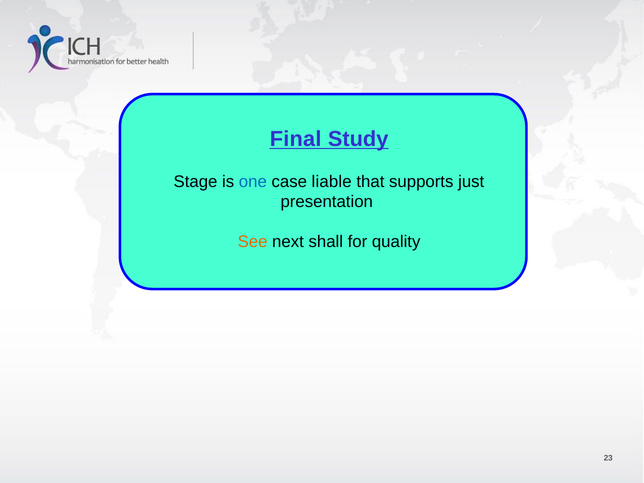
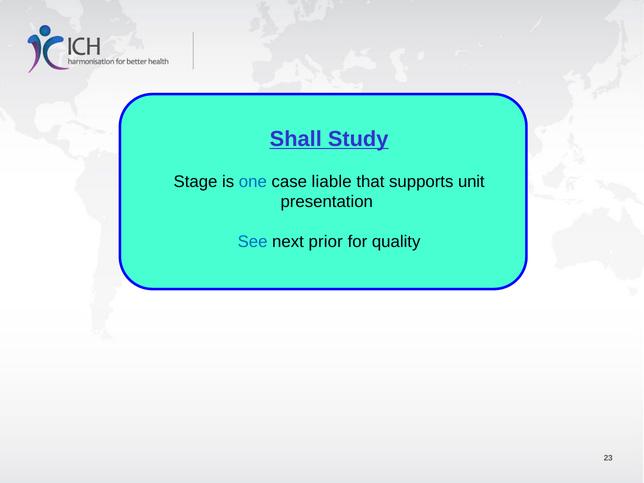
Final: Final -> Shall
just: just -> unit
See colour: orange -> blue
shall: shall -> prior
